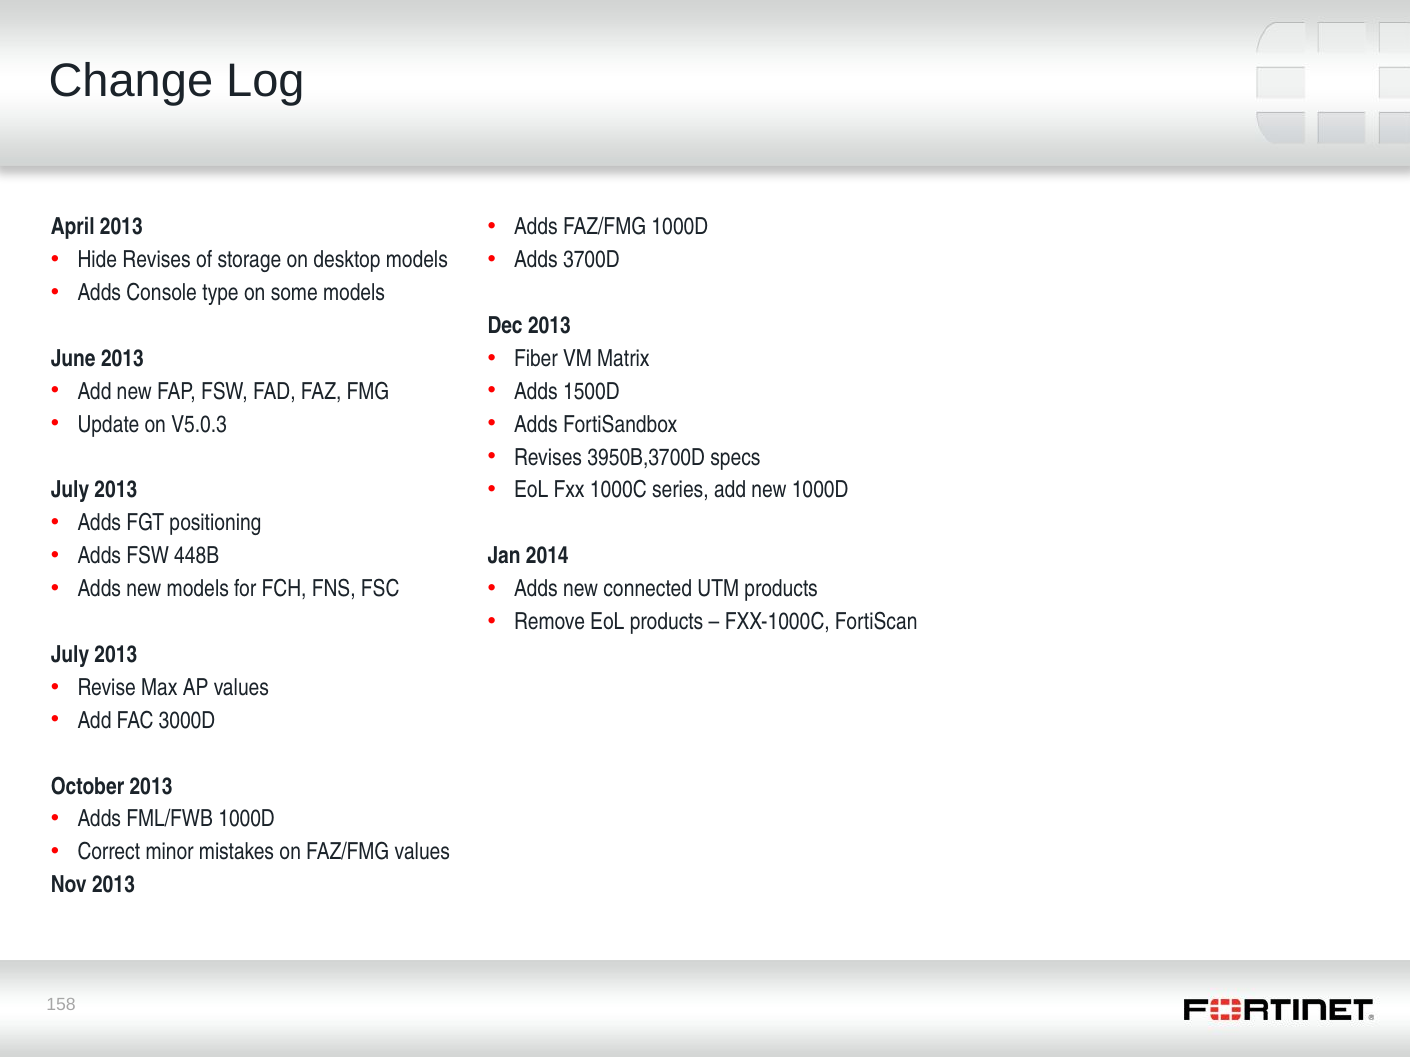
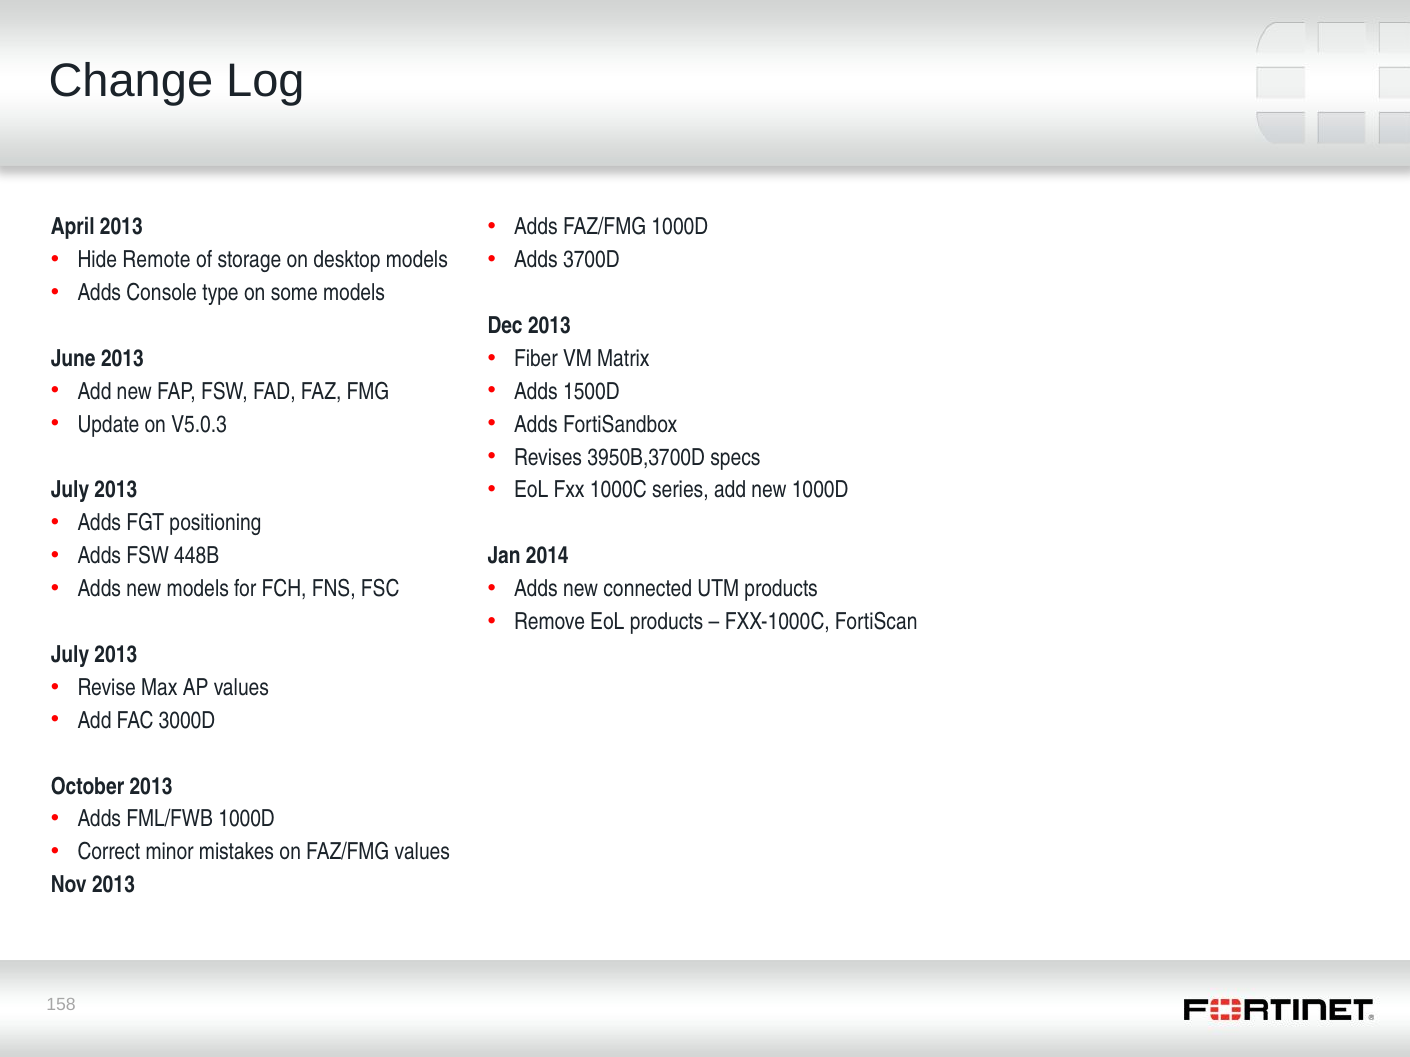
Hide Revises: Revises -> Remote
